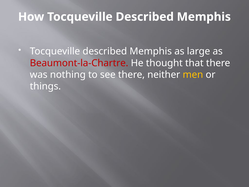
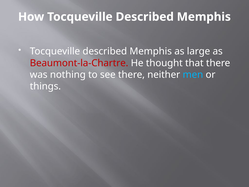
men colour: yellow -> light blue
